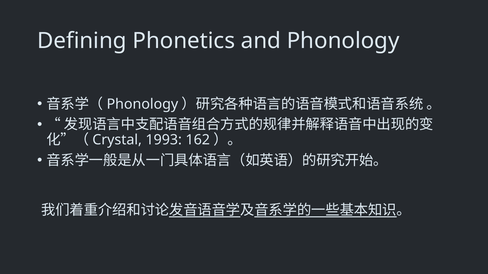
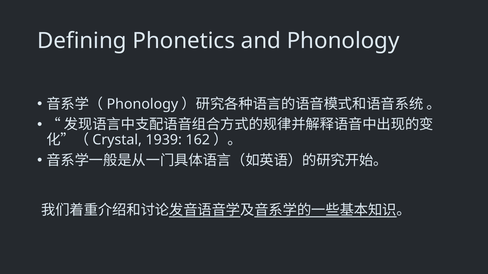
1993: 1993 -> 1939
